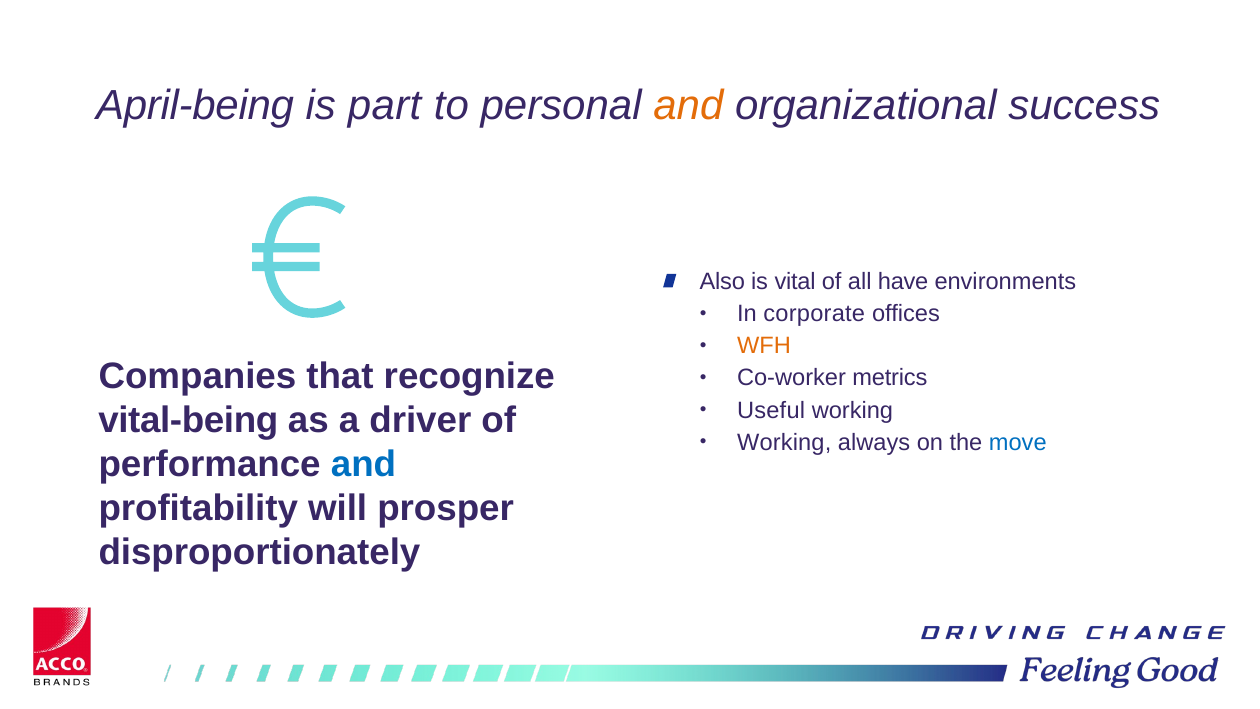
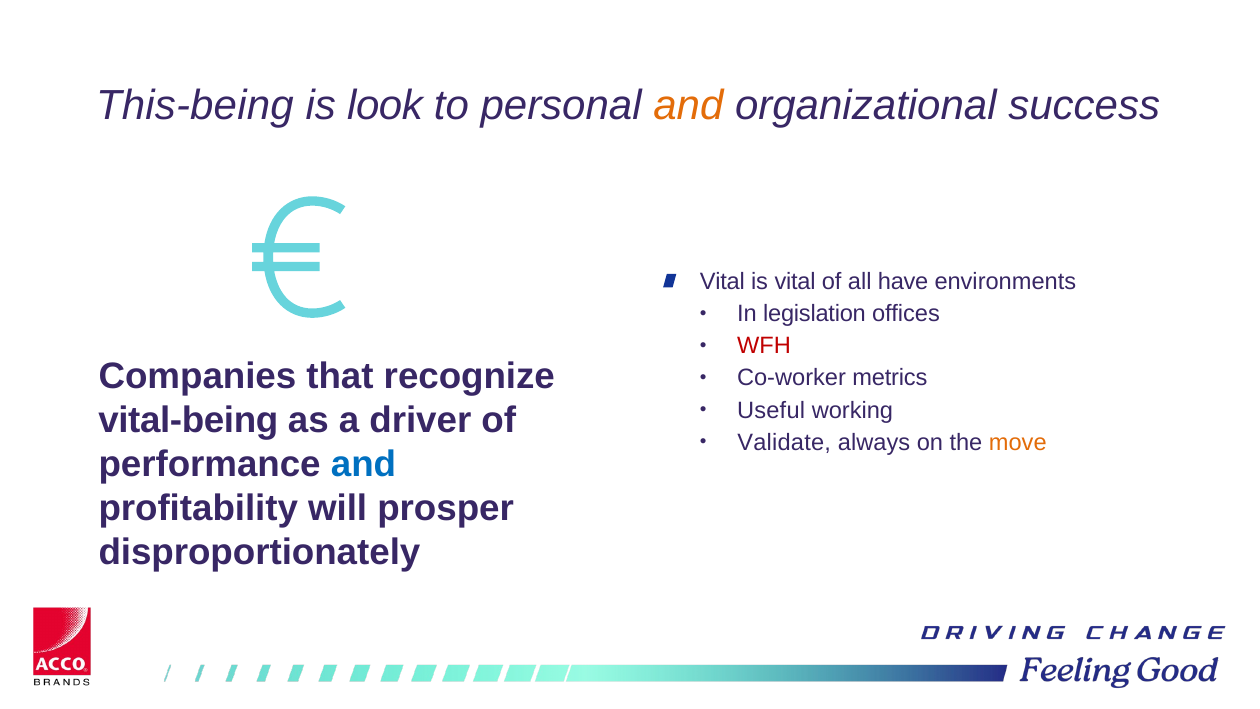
April-being: April-being -> This-being
part: part -> look
Also at (722, 282): Also -> Vital
corporate: corporate -> legislation
WFH colour: orange -> red
Working at (784, 442): Working -> Validate
move colour: blue -> orange
